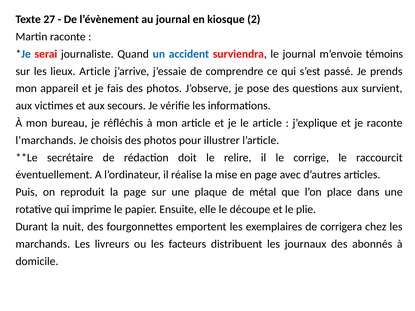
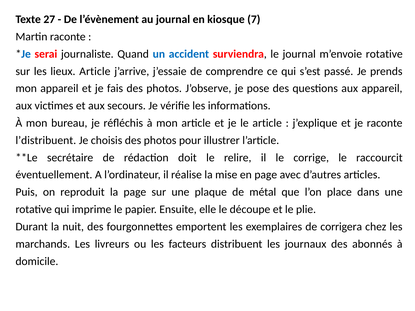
2: 2 -> 7
m’envoie témoins: témoins -> rotative
aux survient: survient -> appareil
l’marchands: l’marchands -> l’distribuent
